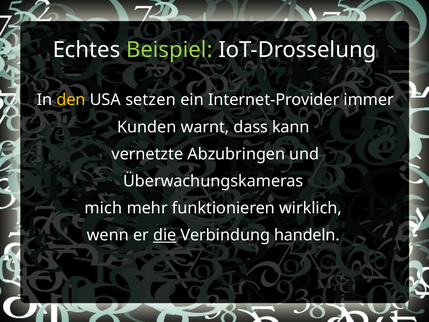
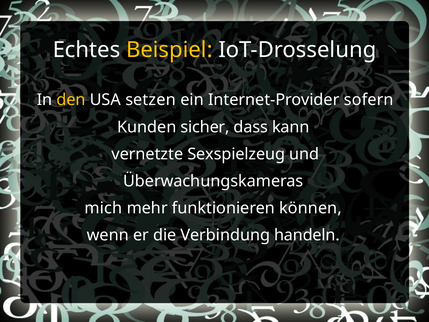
Beispiel colour: light green -> yellow
immer: immer -> sofern
warnt: warnt -> sicher
Abzubringen: Abzubringen -> Sexspielzeug
wirklich: wirklich -> können
die underline: present -> none
